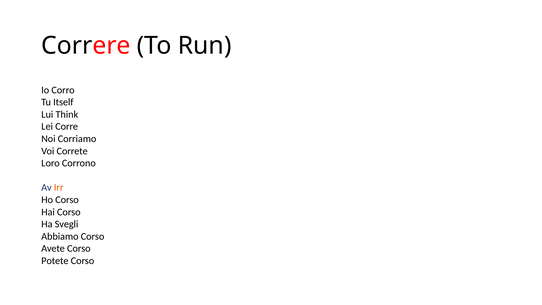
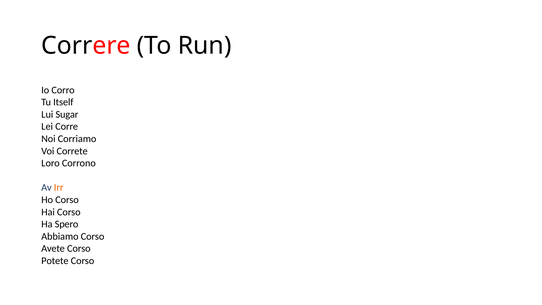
Think: Think -> Sugar
Svegli: Svegli -> Spero
